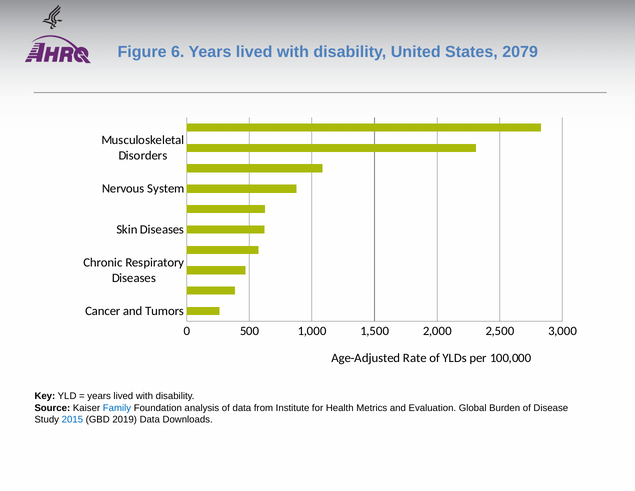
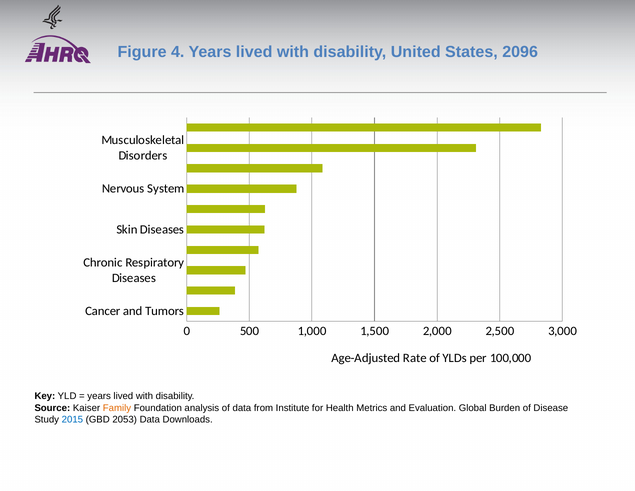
6: 6 -> 4
2079: 2079 -> 2096
Family colour: blue -> orange
2019: 2019 -> 2053
